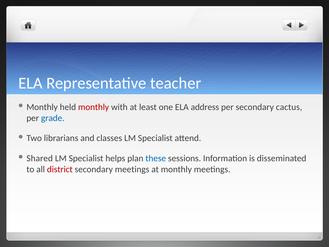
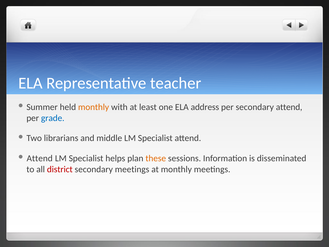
Monthly at (42, 107): Monthly -> Summer
monthly at (94, 107) colour: red -> orange
secondary cactus: cactus -> attend
classes: classes -> middle
Shared at (40, 158): Shared -> Attend
these colour: blue -> orange
